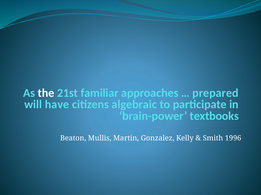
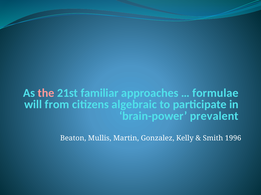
the colour: white -> pink
prepared: prepared -> formulae
have: have -> from
textbooks: textbooks -> prevalent
